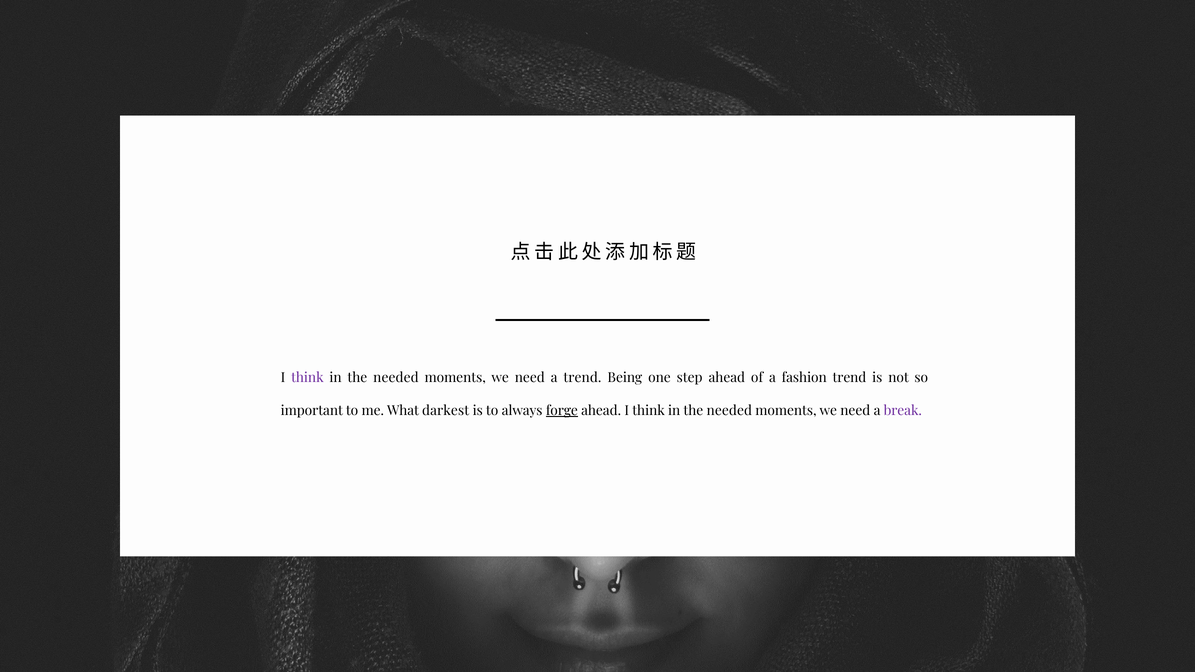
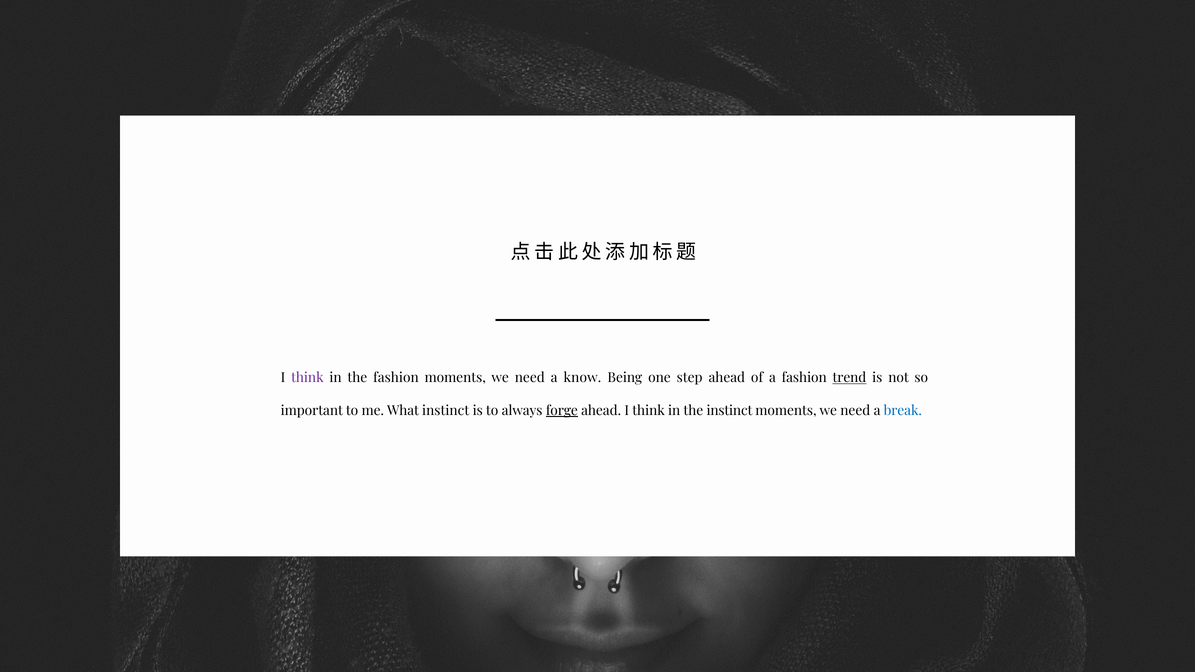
needed at (396, 378): needed -> fashion
a trend: trend -> know
trend at (849, 378) underline: none -> present
What darkest: darkest -> instinct
needed at (729, 411): needed -> instinct
break colour: purple -> blue
